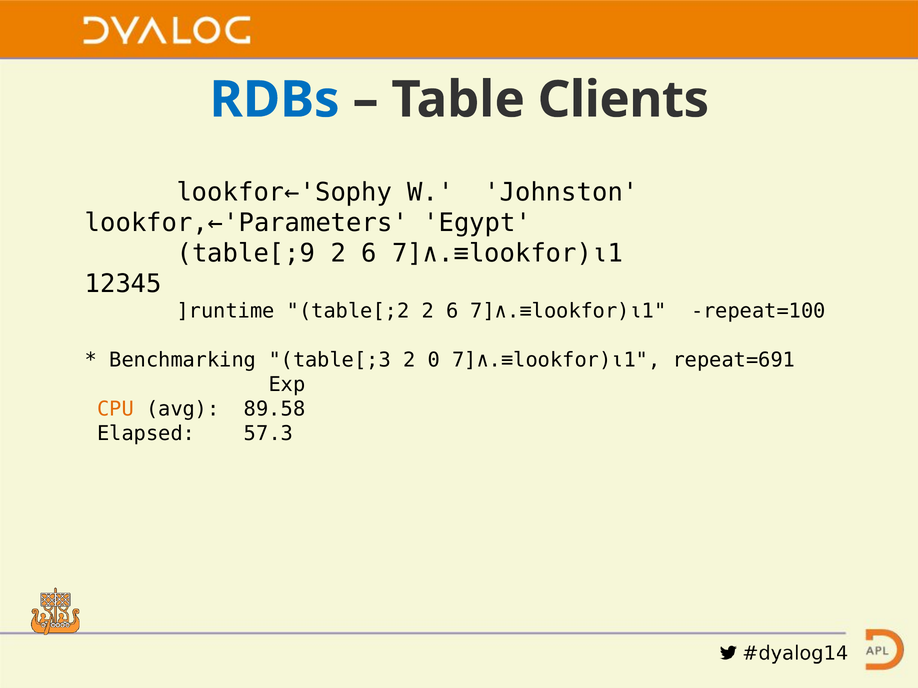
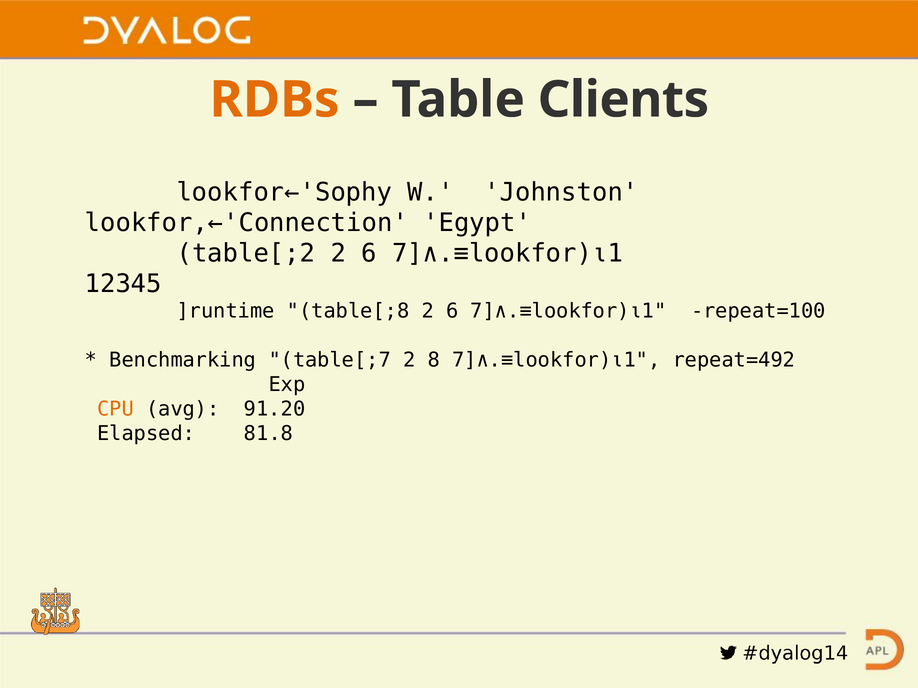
RDBs colour: blue -> orange
lookfor,←'Parameters: lookfor,←'Parameters -> lookfor,←'Connection
table[;9: table[;9 -> table[;2
table[;2: table[;2 -> table[;8
table[;3: table[;3 -> table[;7
0: 0 -> 8
repeat=691: repeat=691 -> repeat=492
89.58: 89.58 -> 91.20
57.3: 57.3 -> 81.8
